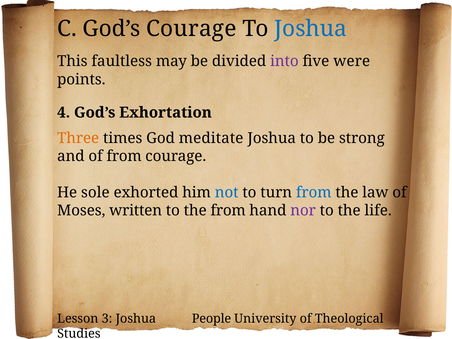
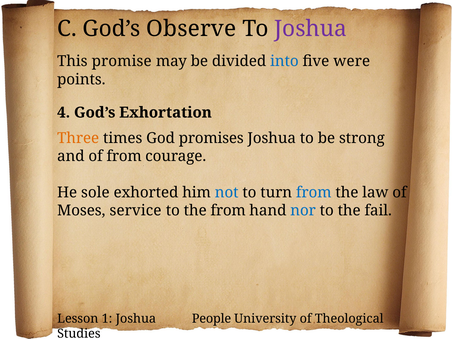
God’s Courage: Courage -> Observe
Joshua at (311, 29) colour: blue -> purple
faultless: faultless -> promise
into colour: purple -> blue
meditate: meditate -> promises
written: written -> service
nor colour: purple -> blue
life: life -> fail
3: 3 -> 1
